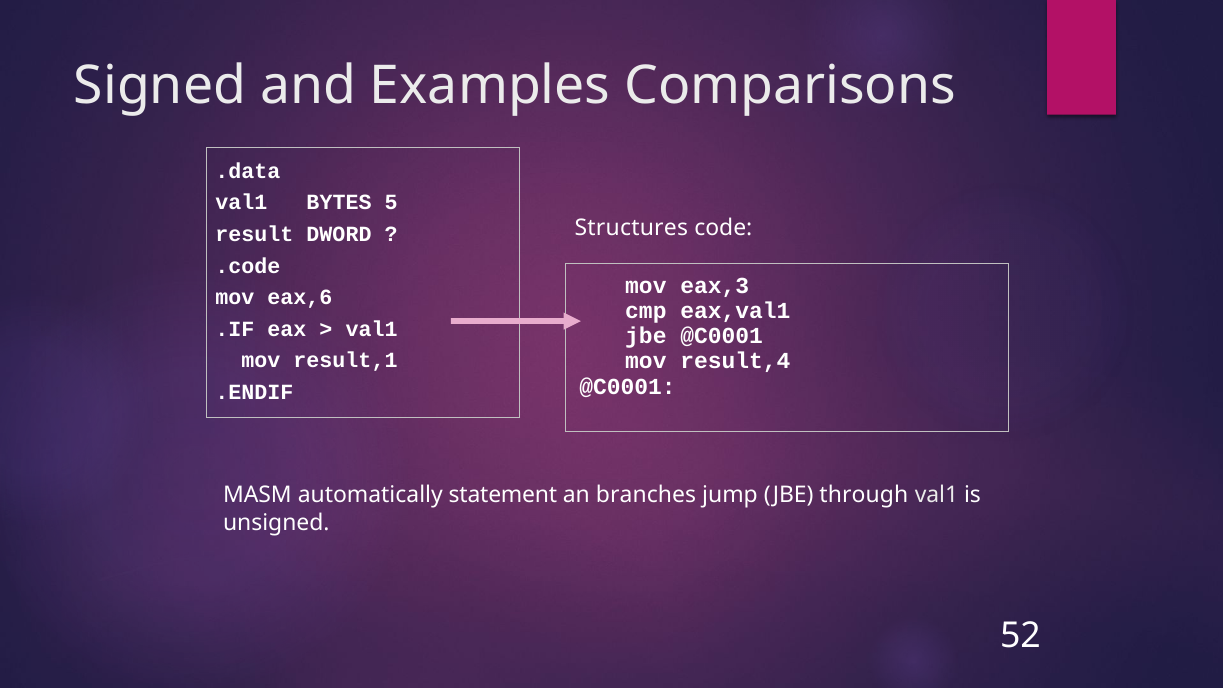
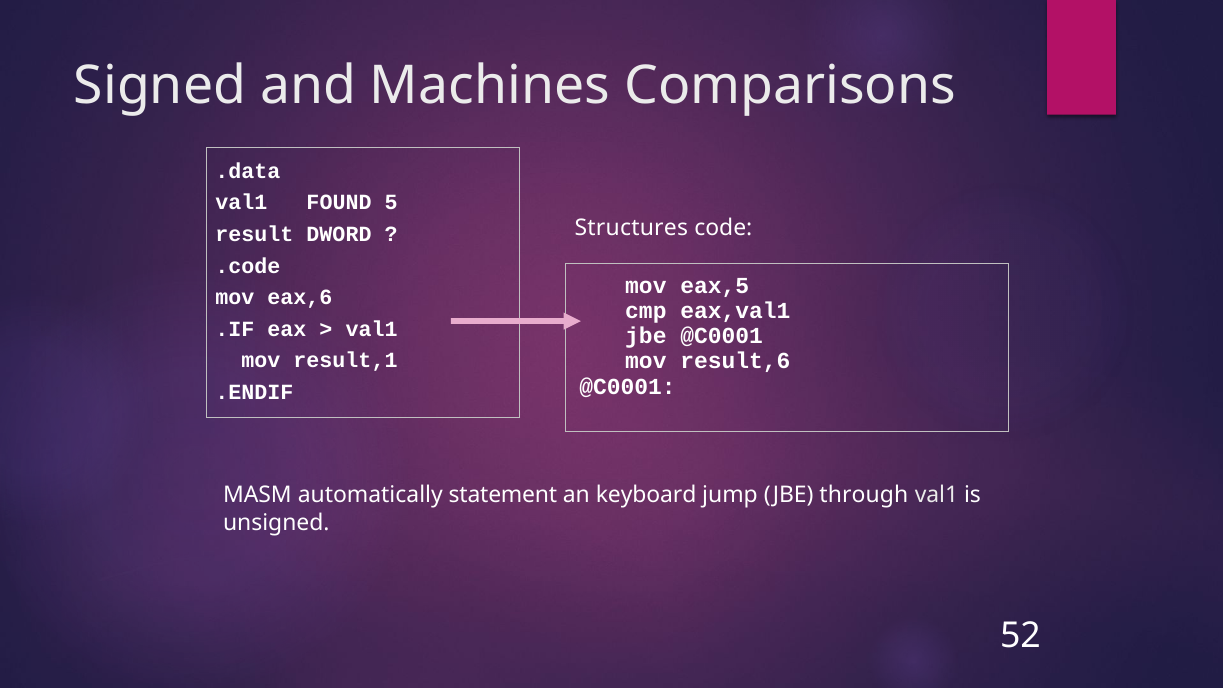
Examples: Examples -> Machines
BYTES: BYTES -> FOUND
eax,3: eax,3 -> eax,5
result,4: result,4 -> result,6
branches: branches -> keyboard
